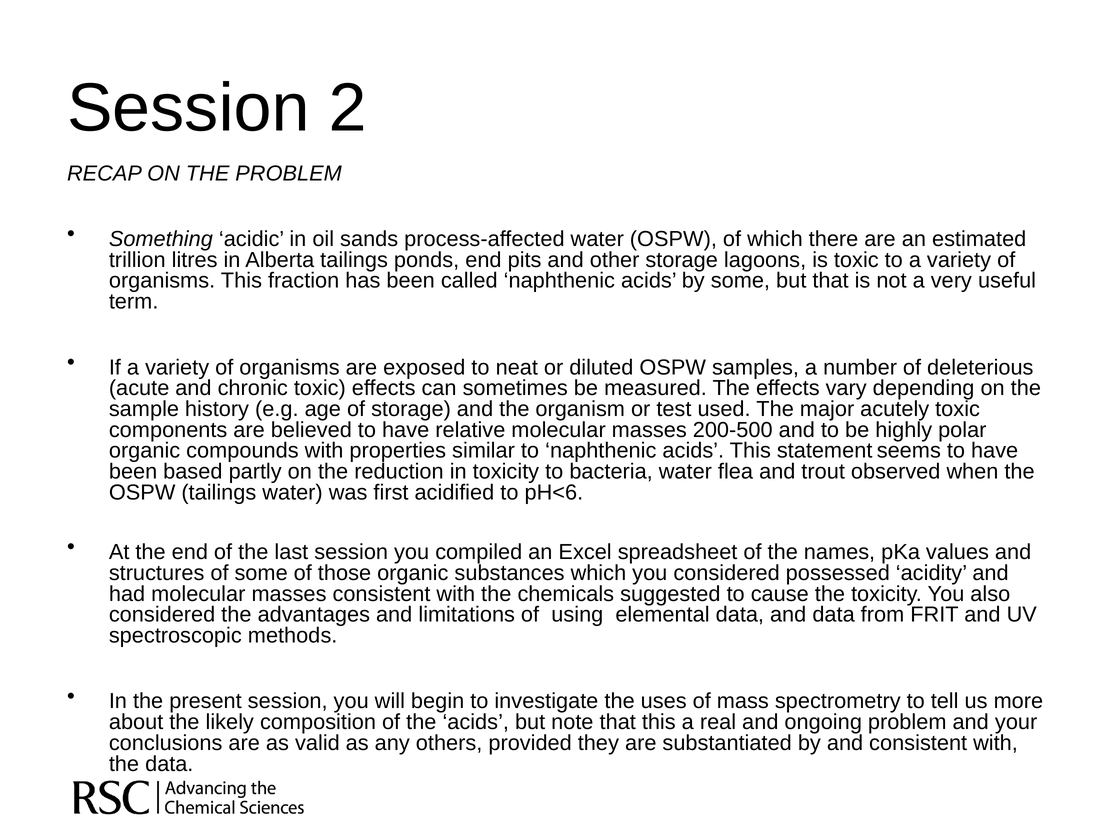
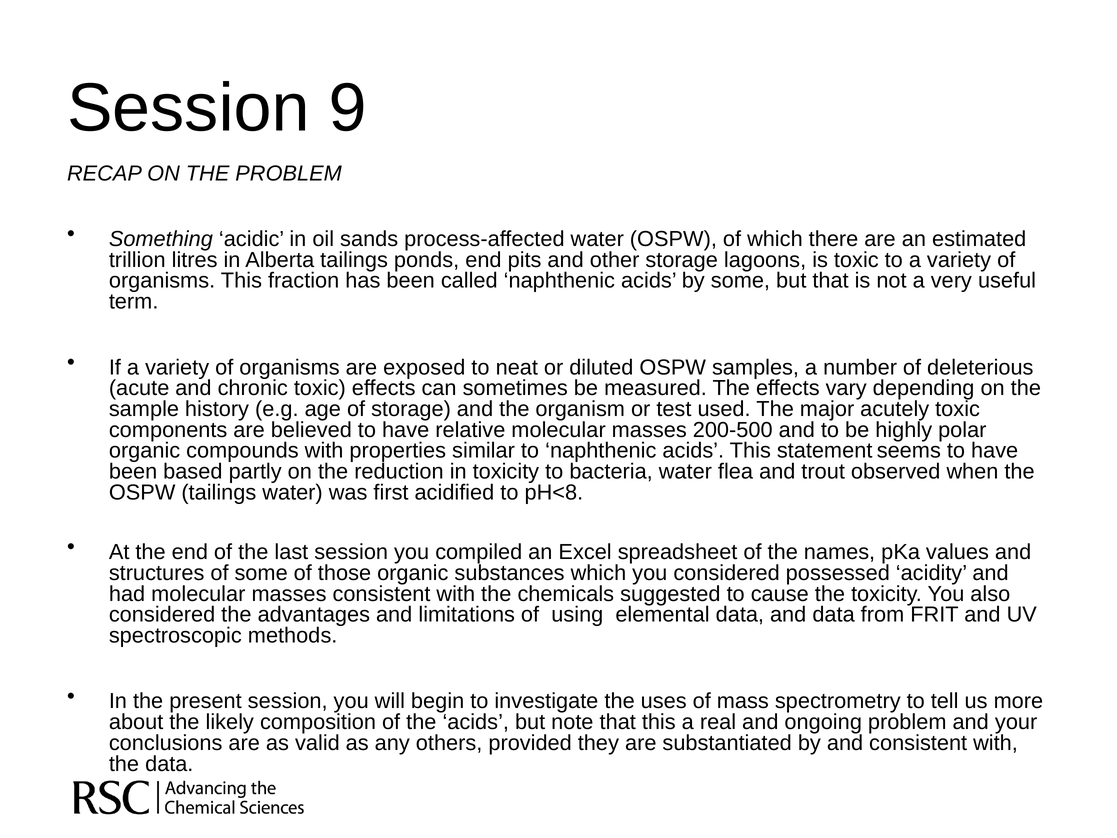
2: 2 -> 9
pH<6: pH<6 -> pH<8
